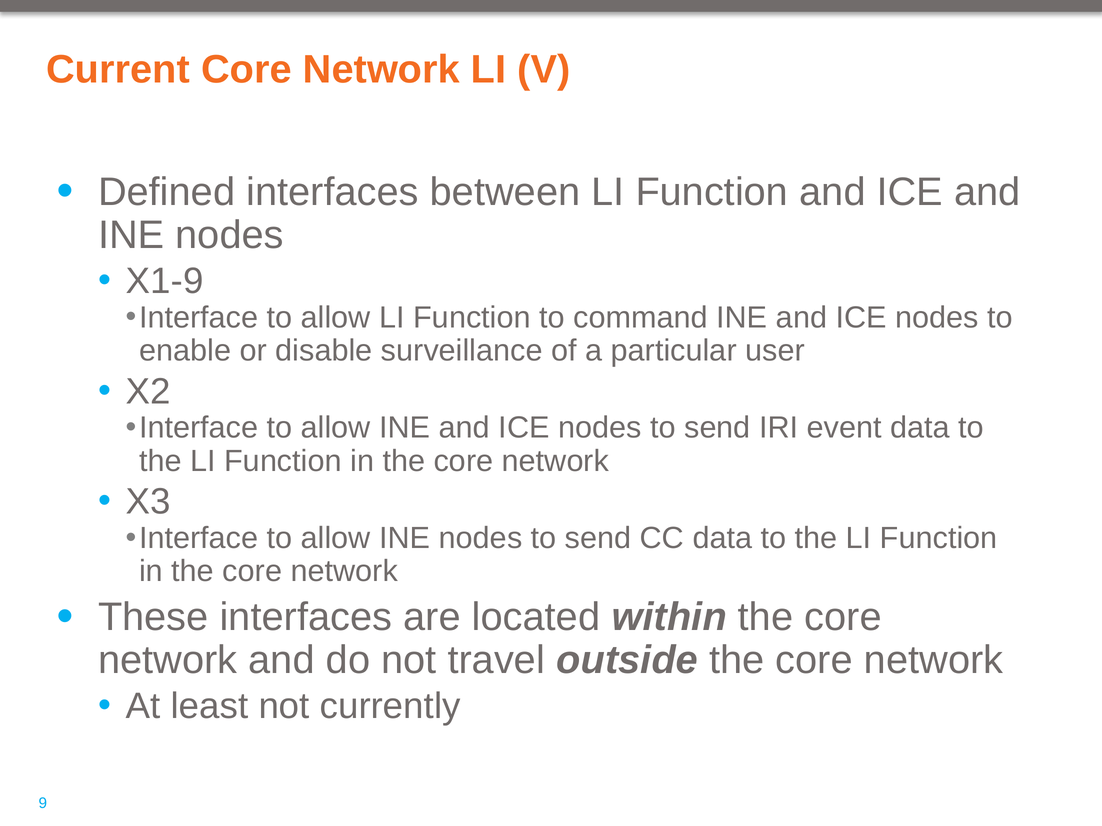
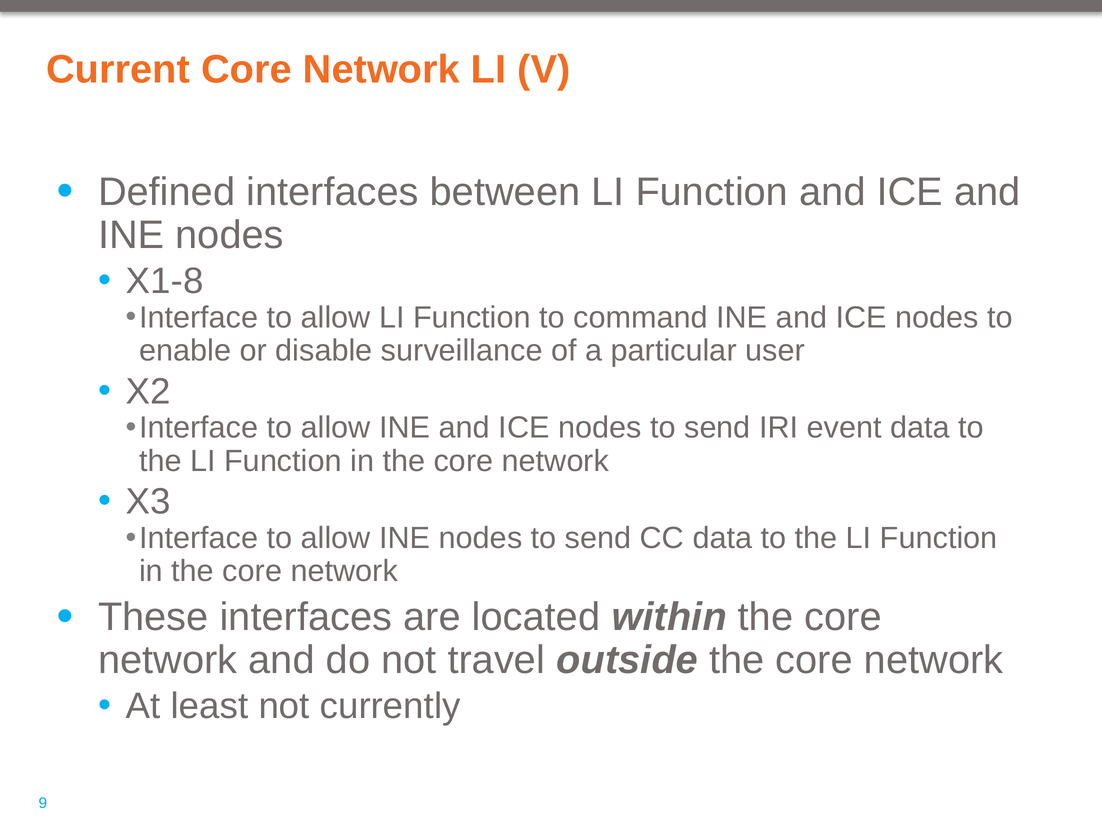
X1-9: X1-9 -> X1-8
